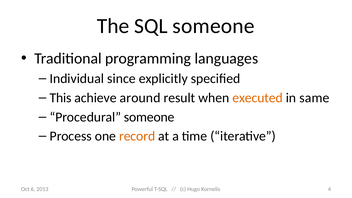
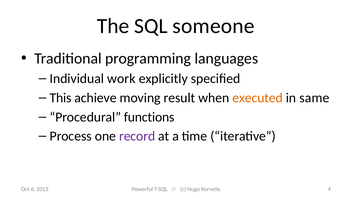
since: since -> work
around: around -> moving
Procedural someone: someone -> functions
record colour: orange -> purple
